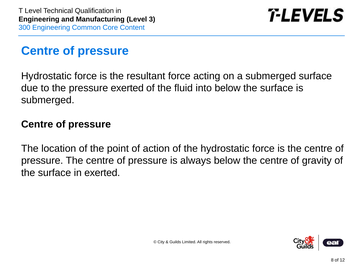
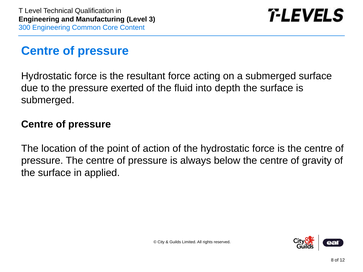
into below: below -> depth
in exerted: exerted -> applied
